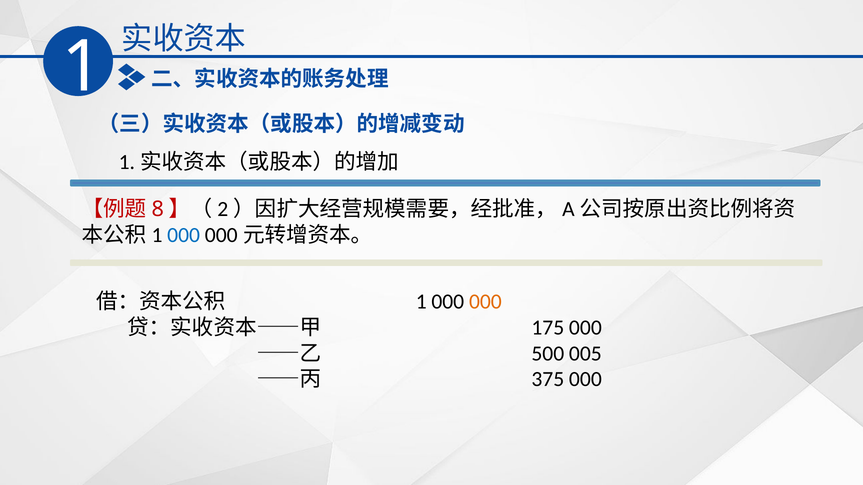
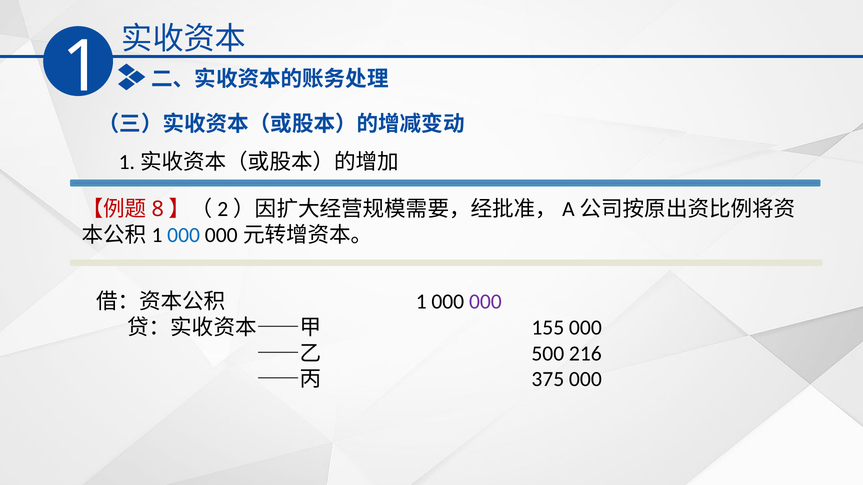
000 at (485, 302) colour: orange -> purple
175: 175 -> 155
005: 005 -> 216
